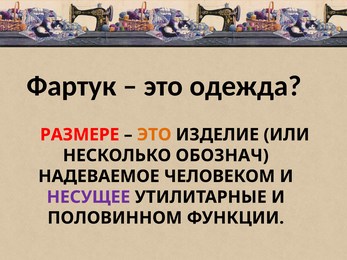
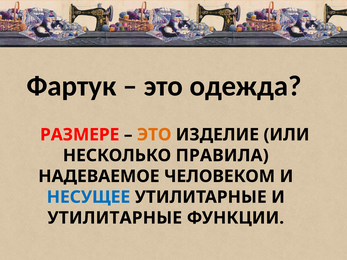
ОБОЗНАЧ: ОБОЗНАЧ -> ПРАВИЛА
НЕСУЩЕЕ colour: purple -> blue
ПОЛОВИННОМ at (115, 218): ПОЛОВИННОМ -> УТИЛИТАРНЫЕ
